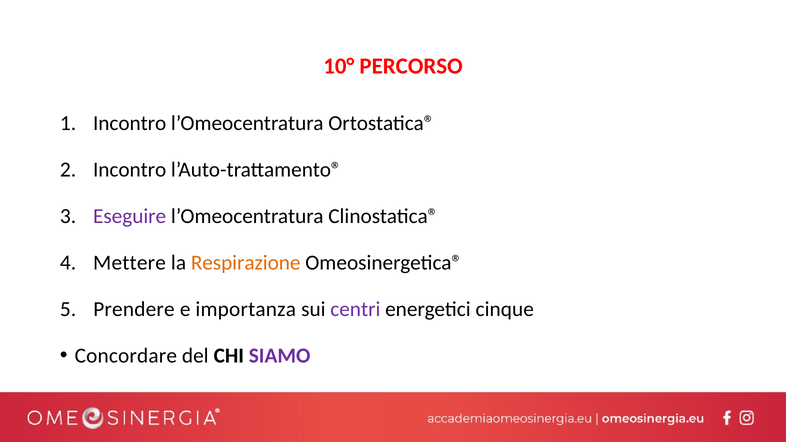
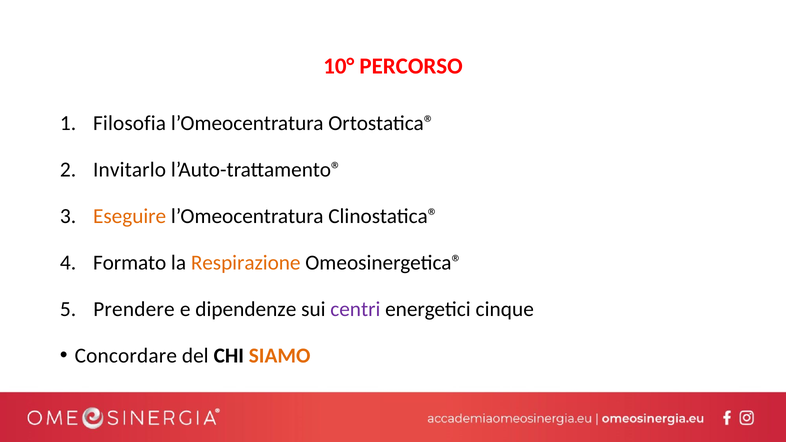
Incontro at (130, 123): Incontro -> Filosofia
Incontro at (130, 170): Incontro -> Invitarlo
Eseguire colour: purple -> orange
Mettere: Mettere -> Formato
importanza: importanza -> dipendenze
SIAMO colour: purple -> orange
